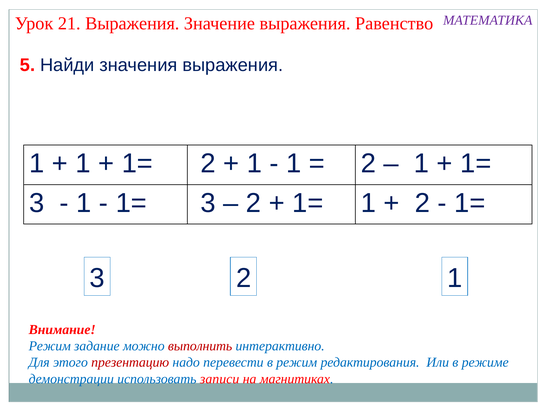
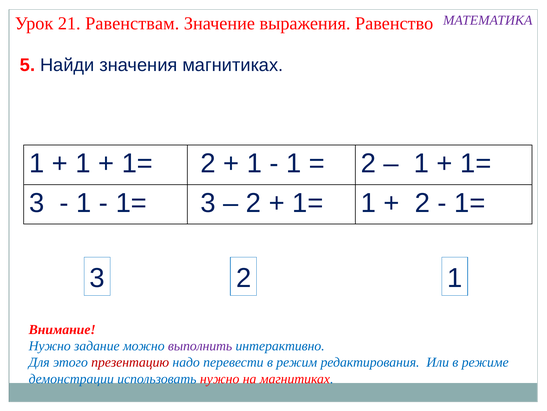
21 Выражения: Выражения -> Равенствам
значения выражения: выражения -> магнитиках
Режим at (50, 345): Режим -> Нужно
выполнить colour: red -> purple
использовать записи: записи -> нужно
